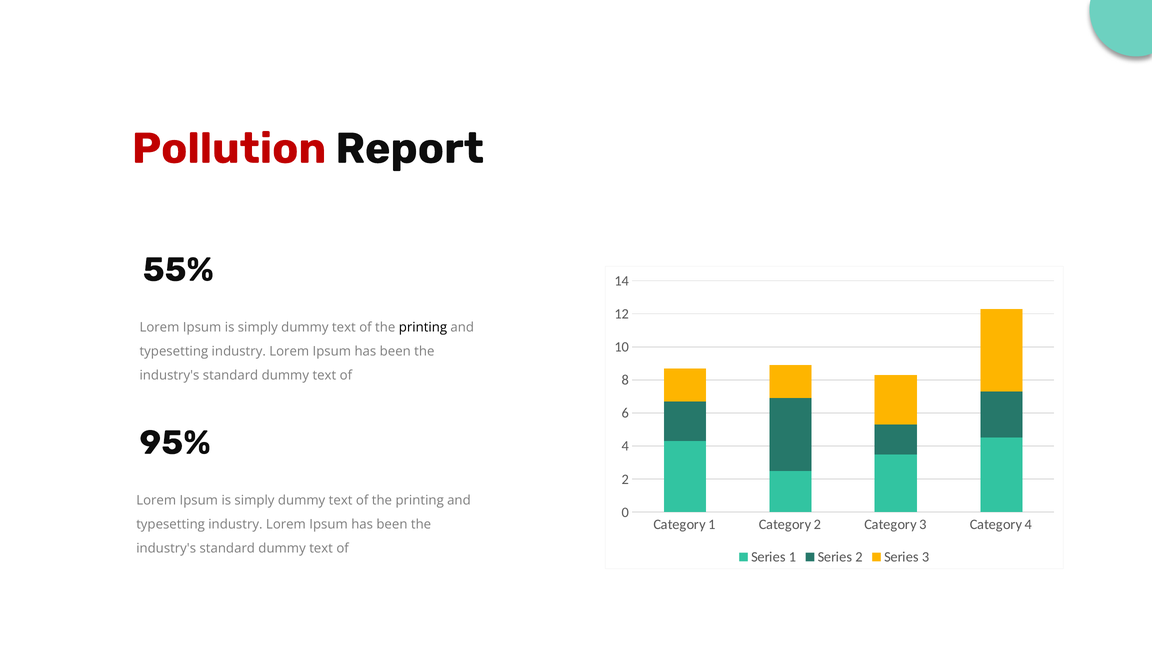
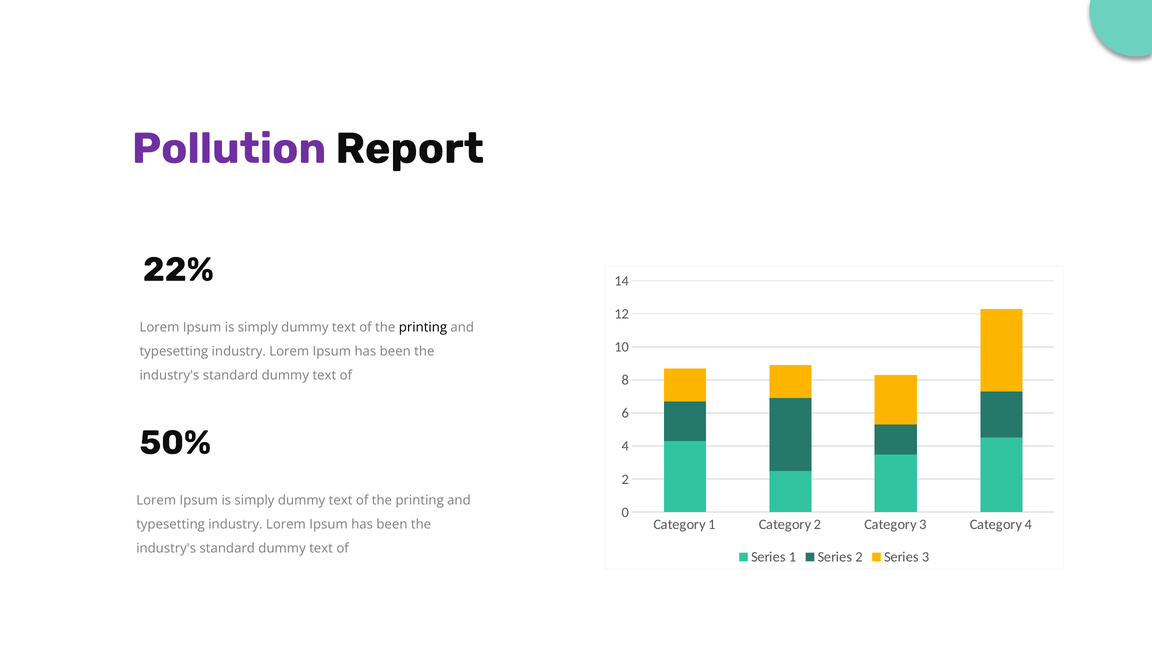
Pollution colour: red -> purple
55%: 55% -> 22%
95%: 95% -> 50%
